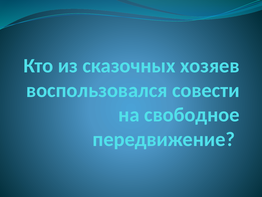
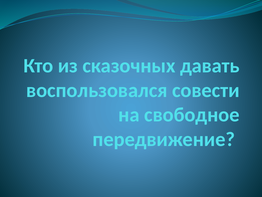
хозяев: хозяев -> давать
